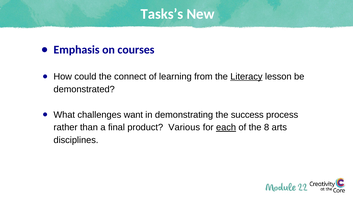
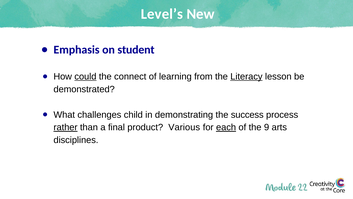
Tasks’s: Tasks’s -> Level’s
courses: courses -> student
could underline: none -> present
want: want -> child
rather underline: none -> present
8: 8 -> 9
